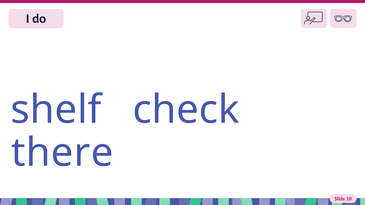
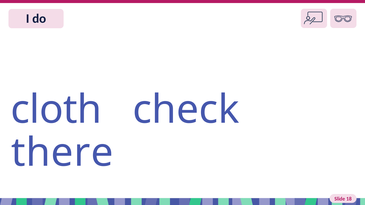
shelf: shelf -> cloth
